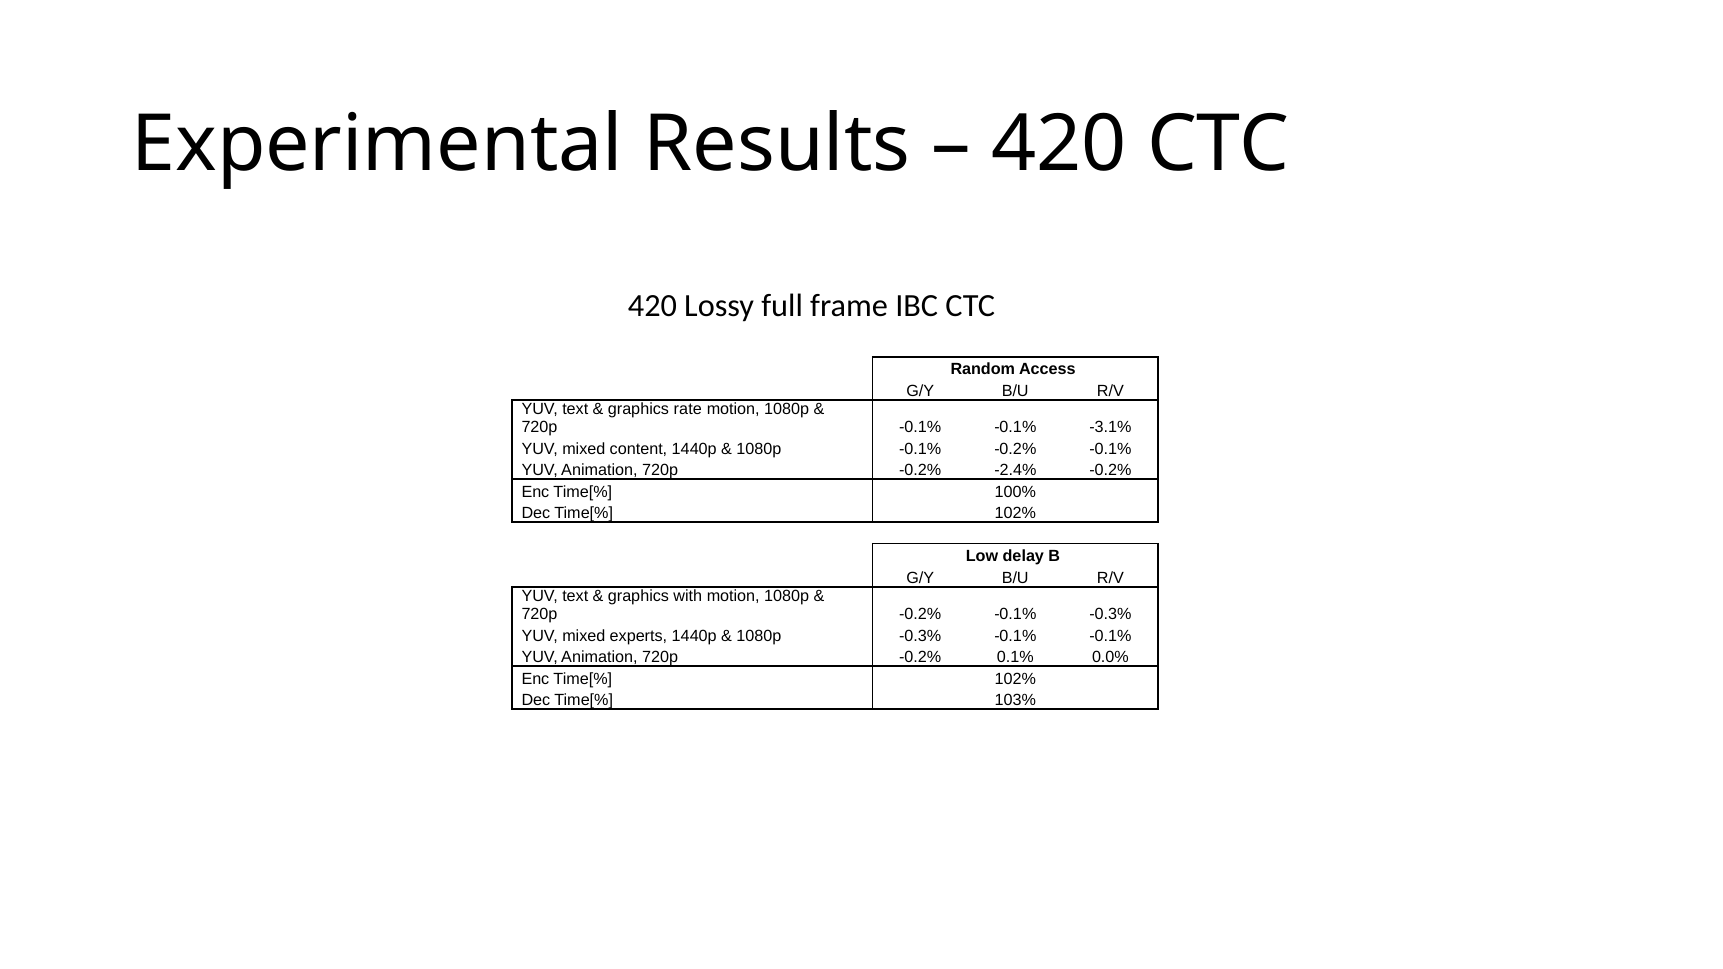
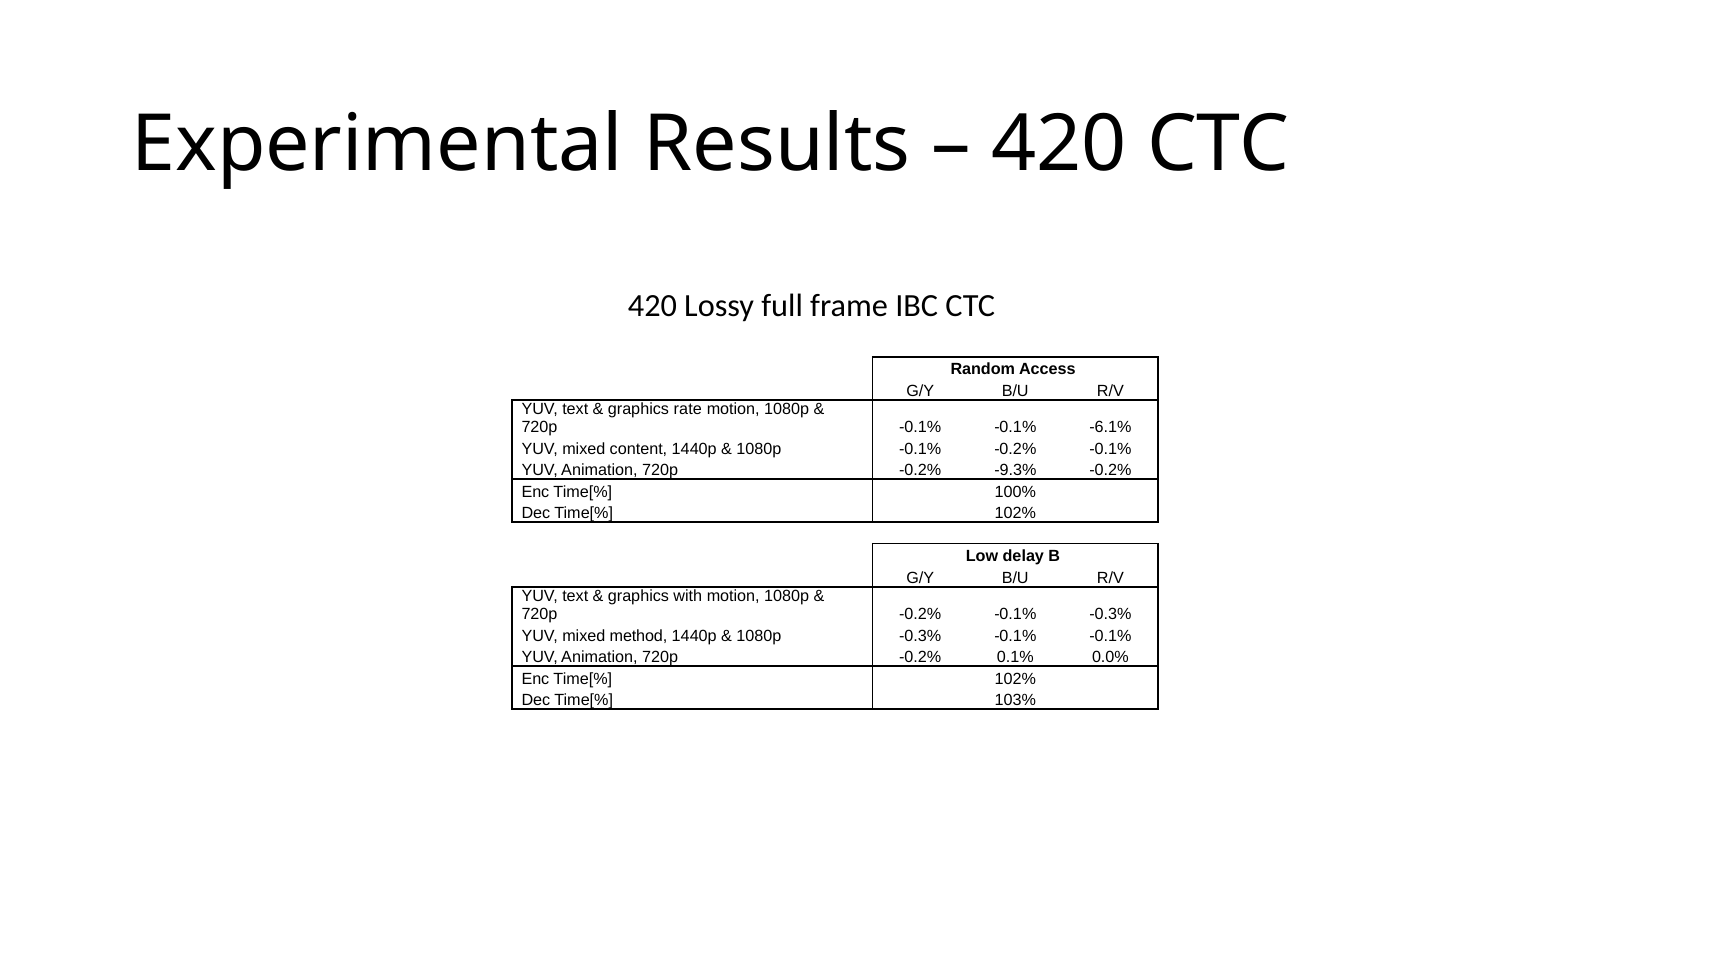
-3.1%: -3.1% -> -6.1%
-2.4%: -2.4% -> -9.3%
experts: experts -> method
